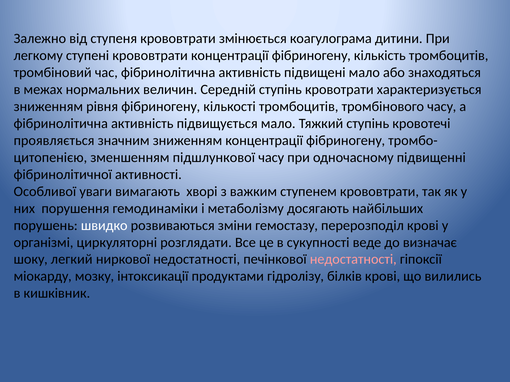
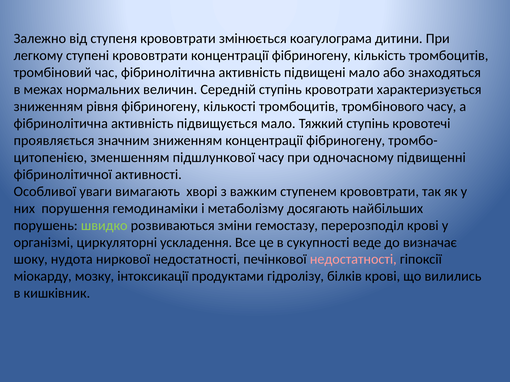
швидко colour: white -> light green
розглядати: розглядати -> ускладення
легкий: легкий -> нудота
